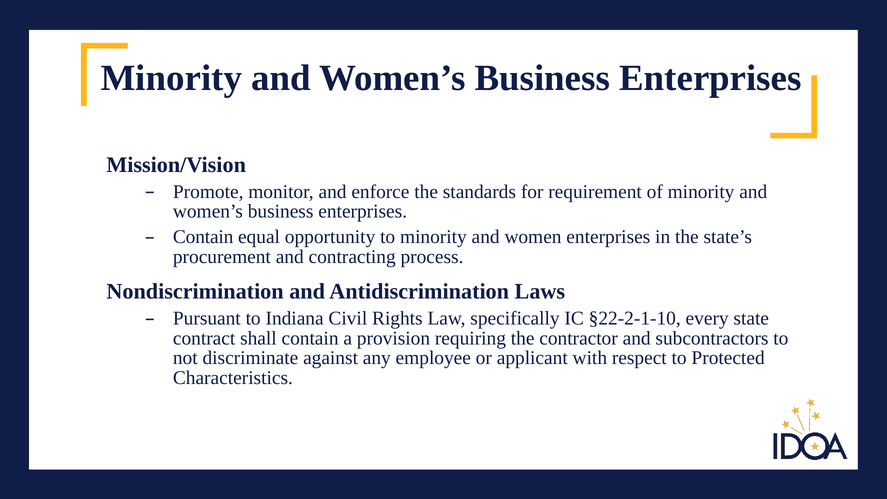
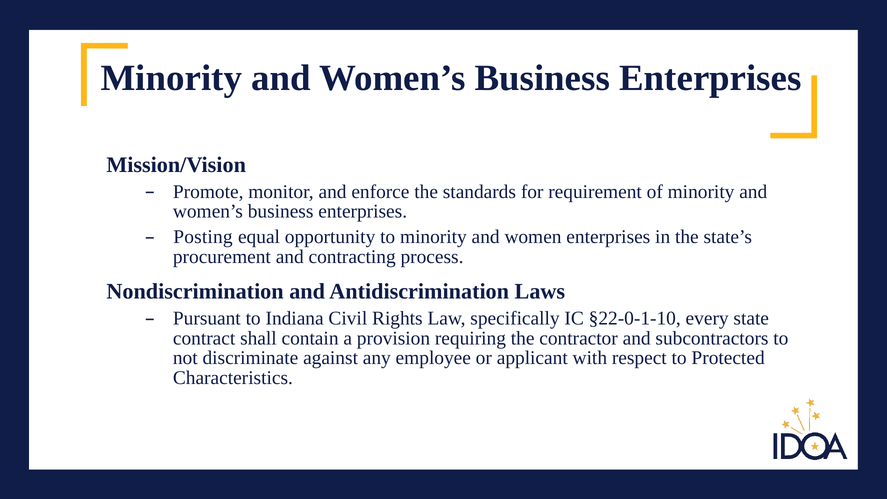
Contain at (203, 237): Contain -> Posting
§22-2-1-10: §22-2-1-10 -> §22-0-1-10
